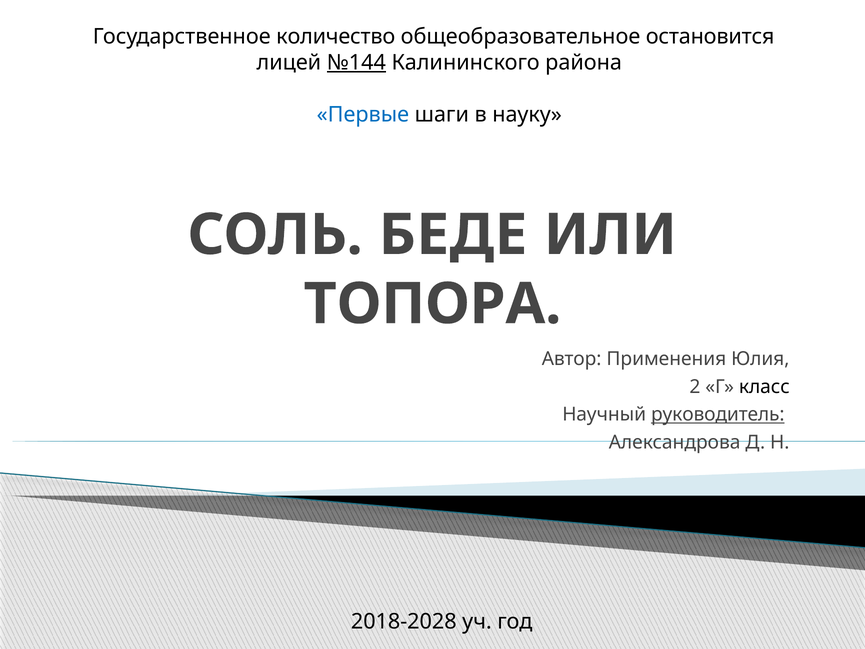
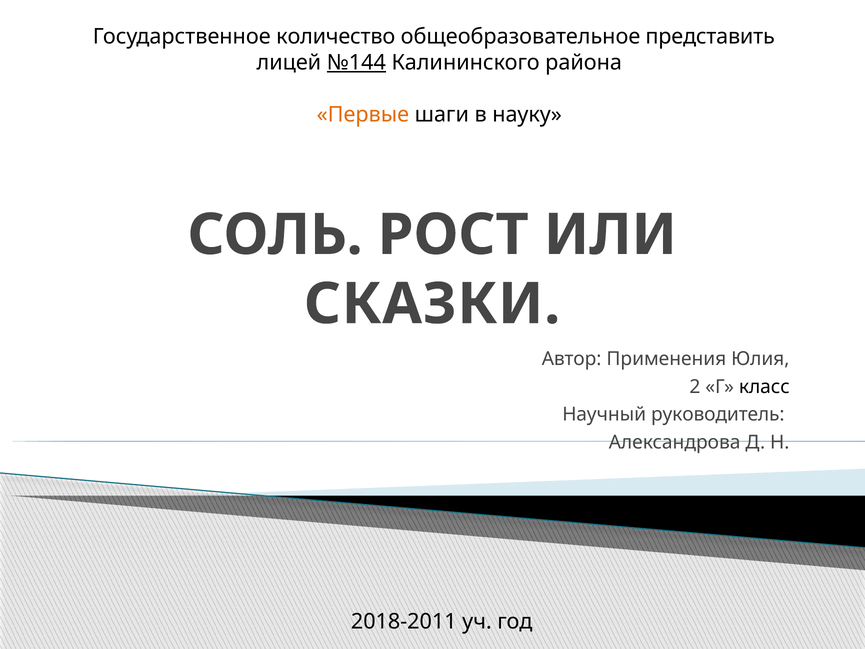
остановится: остановится -> представить
Первые colour: blue -> orange
БЕДЕ: БЕДЕ -> РОСТ
ТОПОРА: ТОПОРА -> СКАЗКИ
руководитель underline: present -> none
2018-2028: 2018-2028 -> 2018-2011
